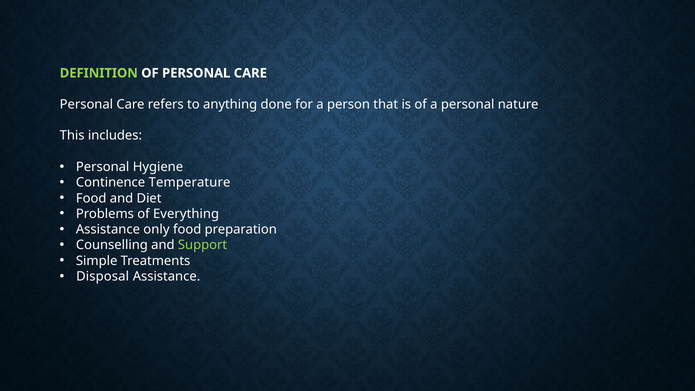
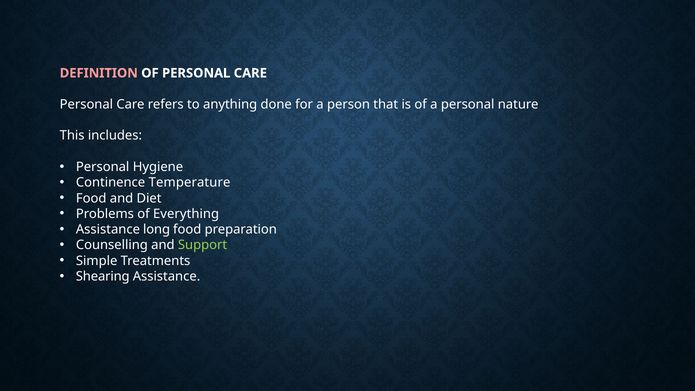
DEFINITION colour: light green -> pink
only: only -> long
Disposal: Disposal -> Shearing
